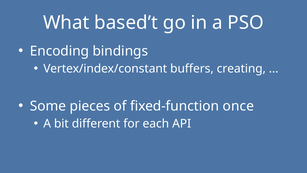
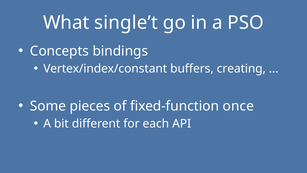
based’t: based’t -> single’t
Encoding: Encoding -> Concepts
